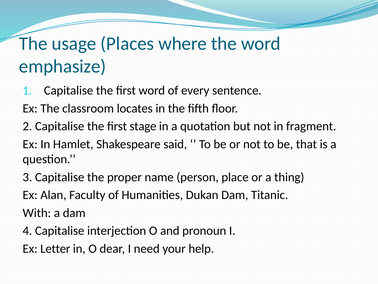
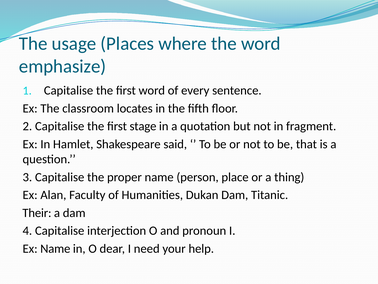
With: With -> Their
Ex Letter: Letter -> Name
